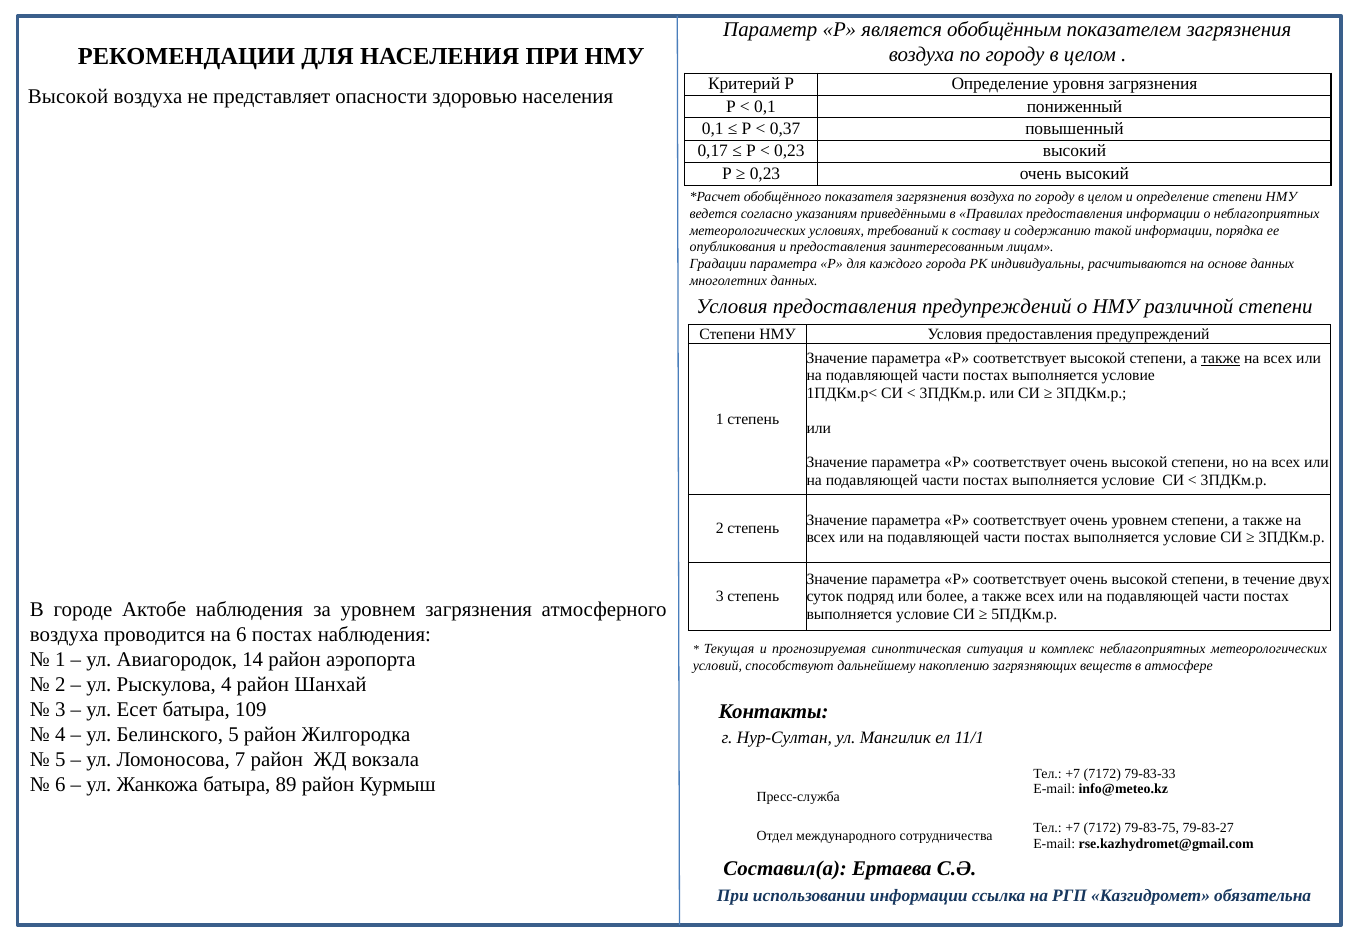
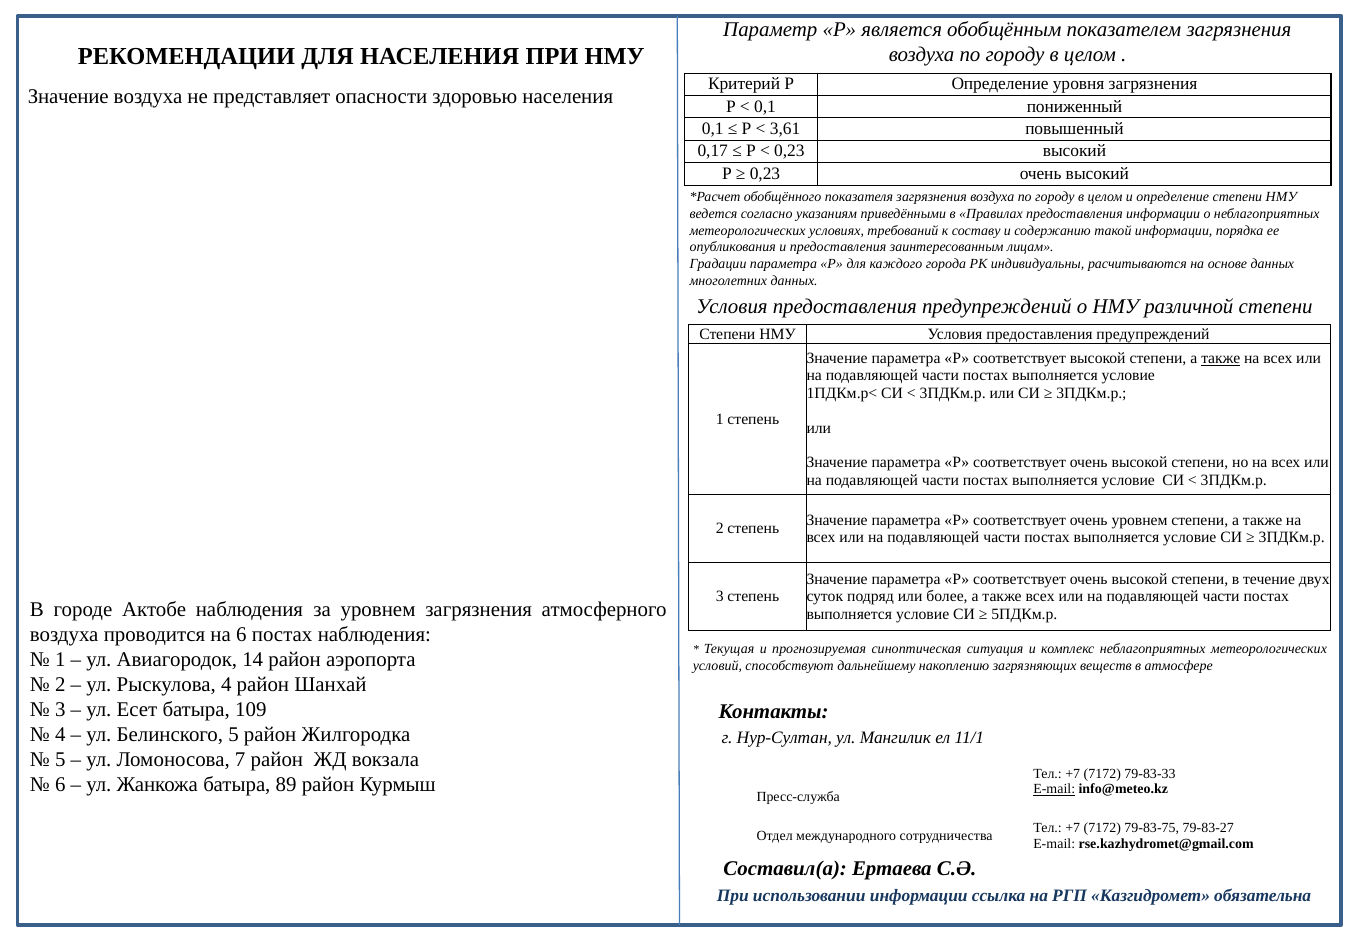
Высокой at (68, 96): Высокой -> Значение
0,37: 0,37 -> 3,61
E-mail at (1054, 789) underline: none -> present
